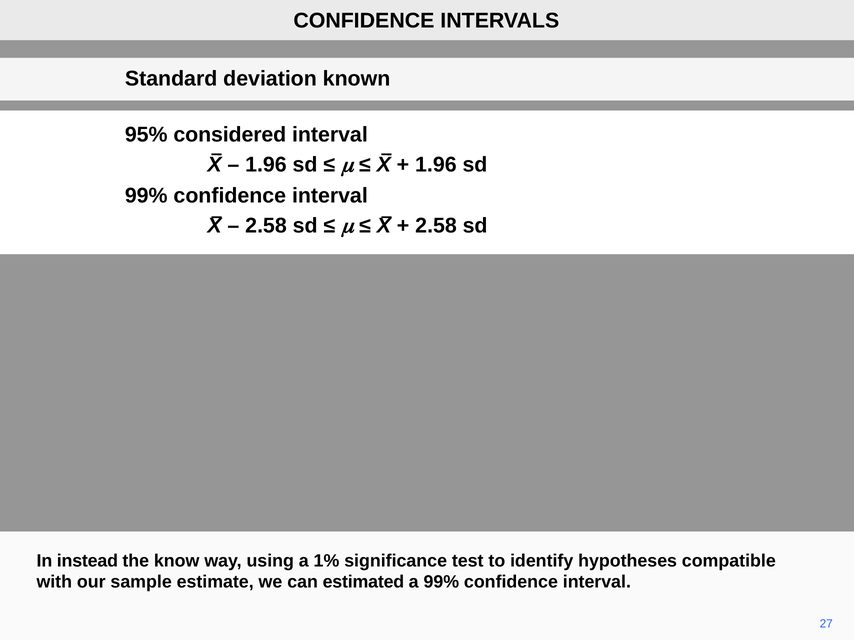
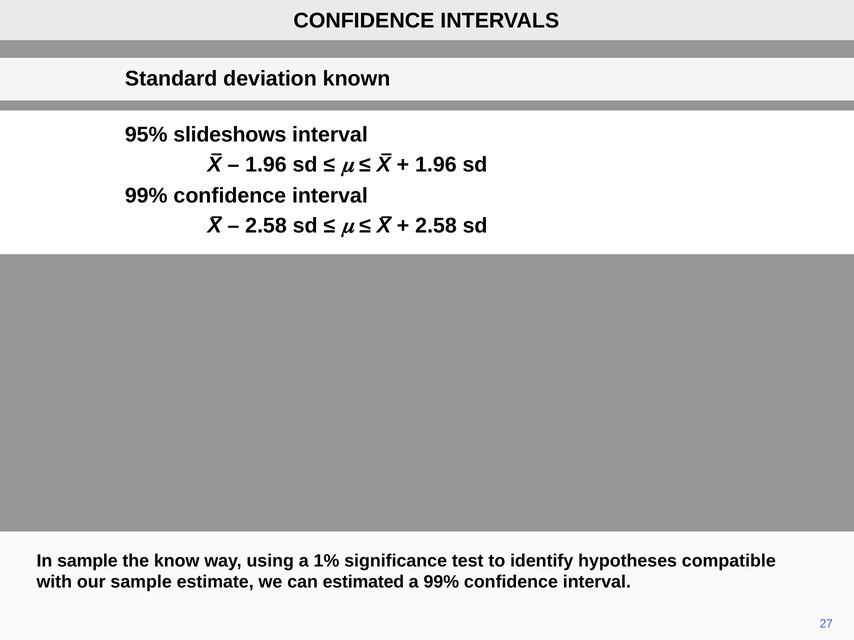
considered: considered -> slideshows
In instead: instead -> sample
